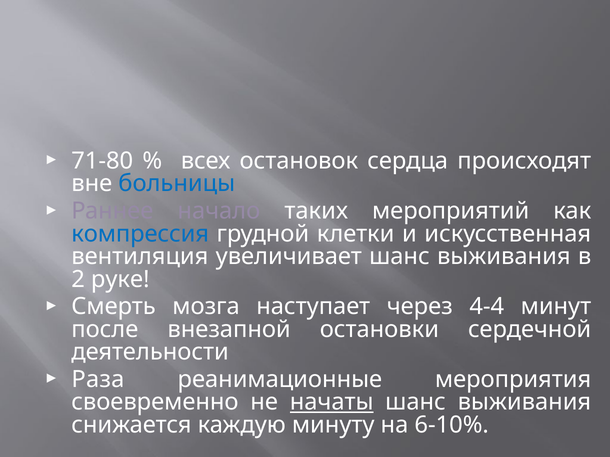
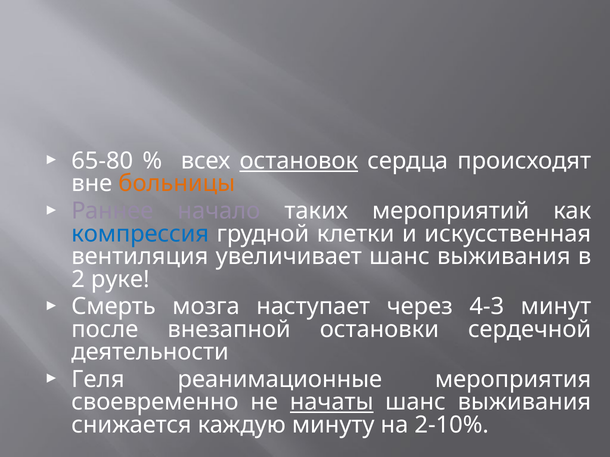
71-80: 71-80 -> 65-80
остановок underline: none -> present
больницы colour: blue -> orange
4-4: 4-4 -> 4-3
Раза: Раза -> Геля
6-10%: 6-10% -> 2-10%
